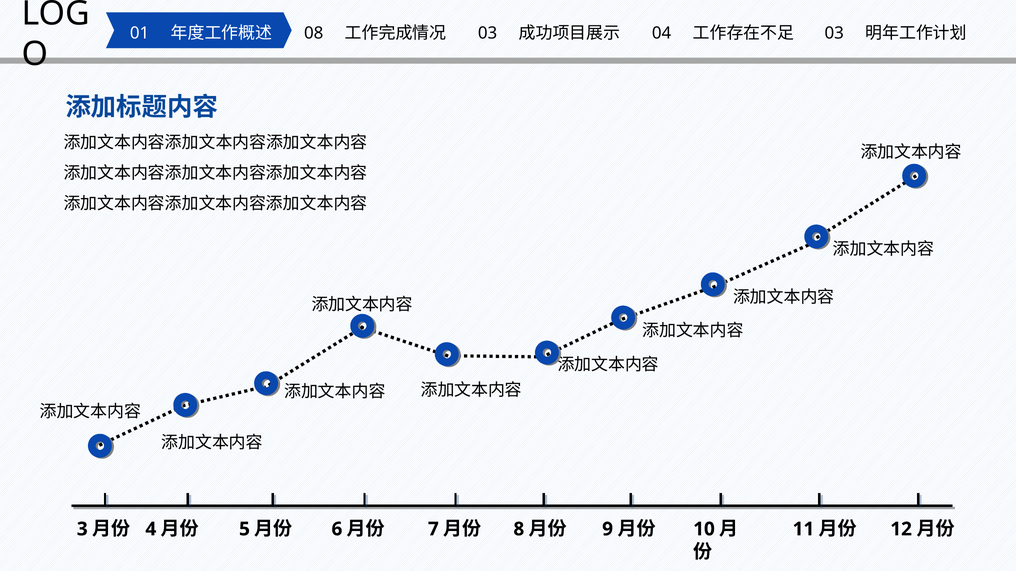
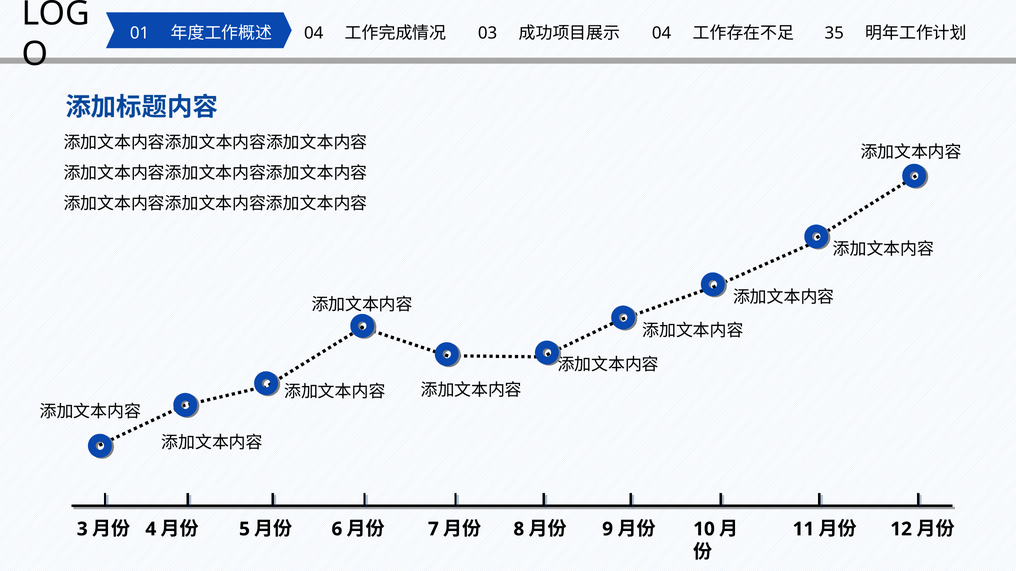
08 at (314, 33): 08 -> 04
03 at (834, 33): 03 -> 35
